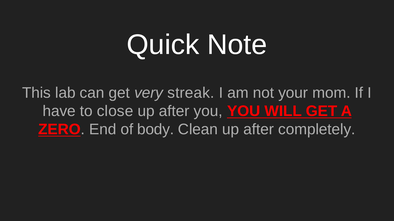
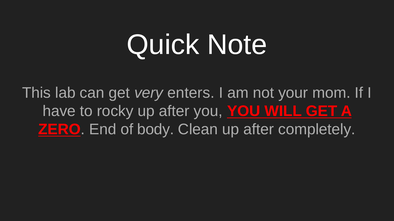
streak: streak -> enters
close: close -> rocky
